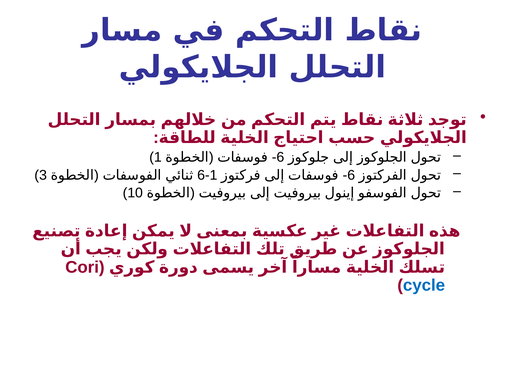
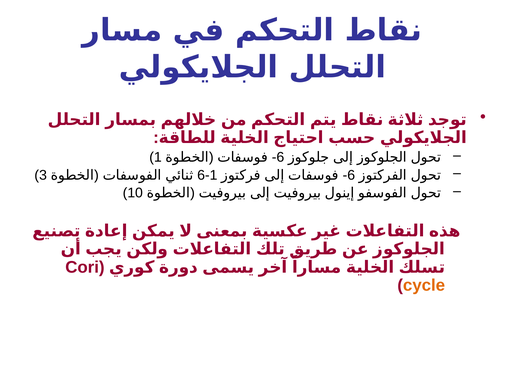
cycle colour: blue -> orange
